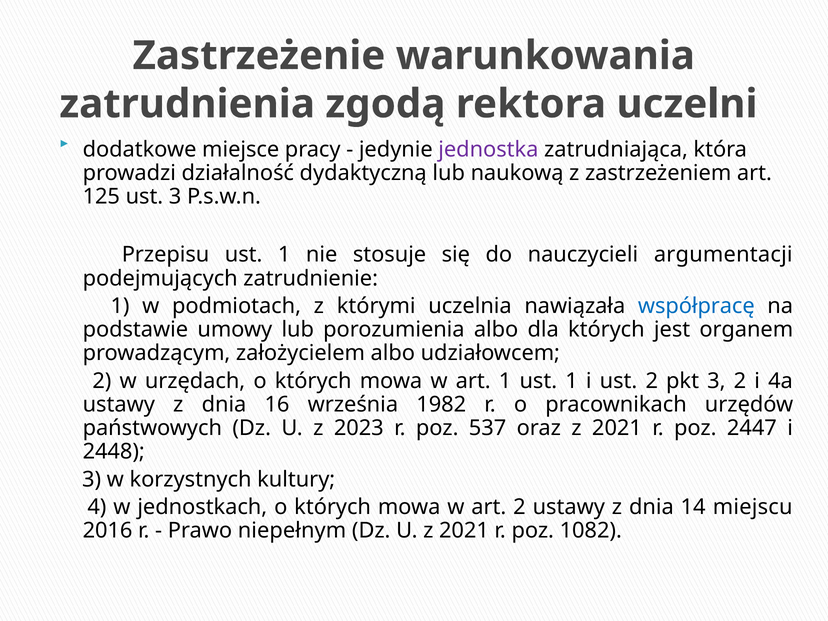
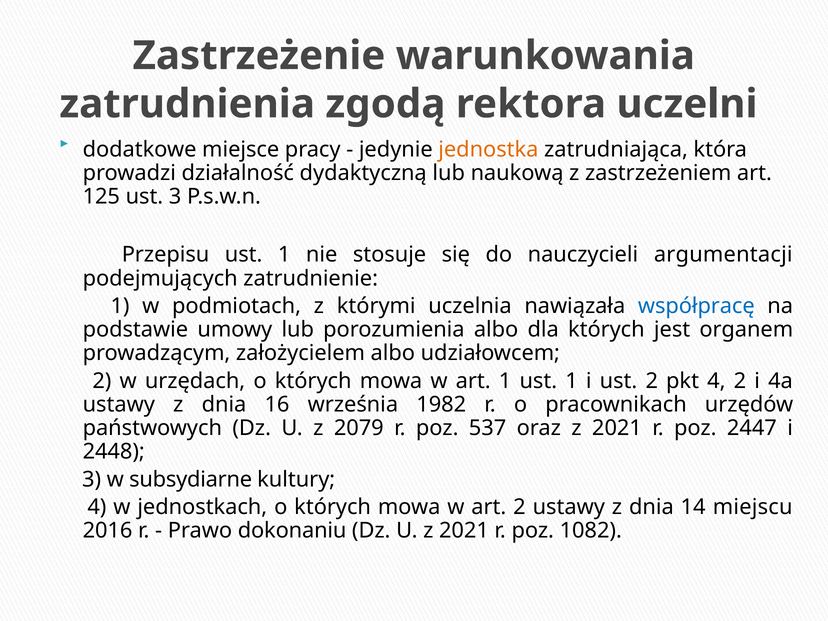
jednostka colour: purple -> orange
pkt 3: 3 -> 4
2023: 2023 -> 2079
korzystnych: korzystnych -> subsydiarne
niepełnym: niepełnym -> dokonaniu
